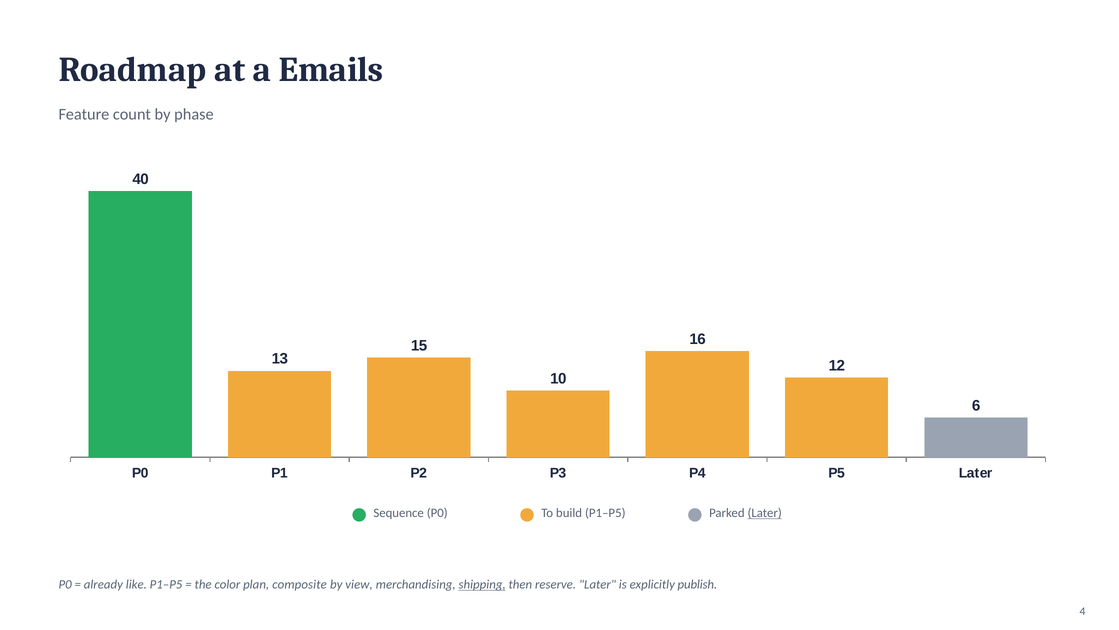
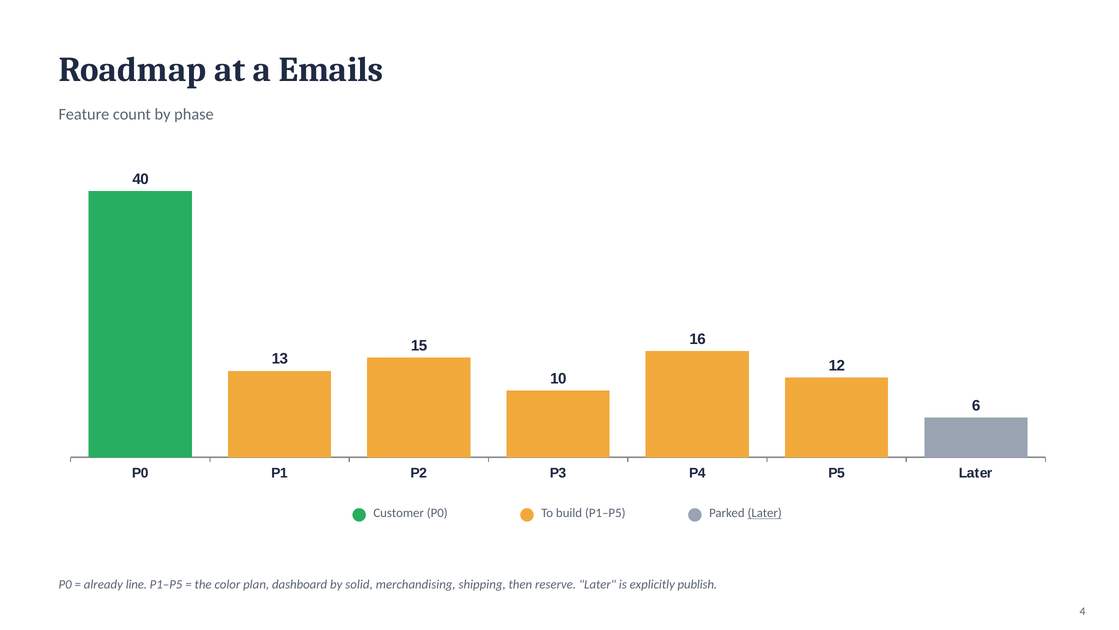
Sequence: Sequence -> Customer
like: like -> line
composite: composite -> dashboard
view: view -> solid
shipping underline: present -> none
